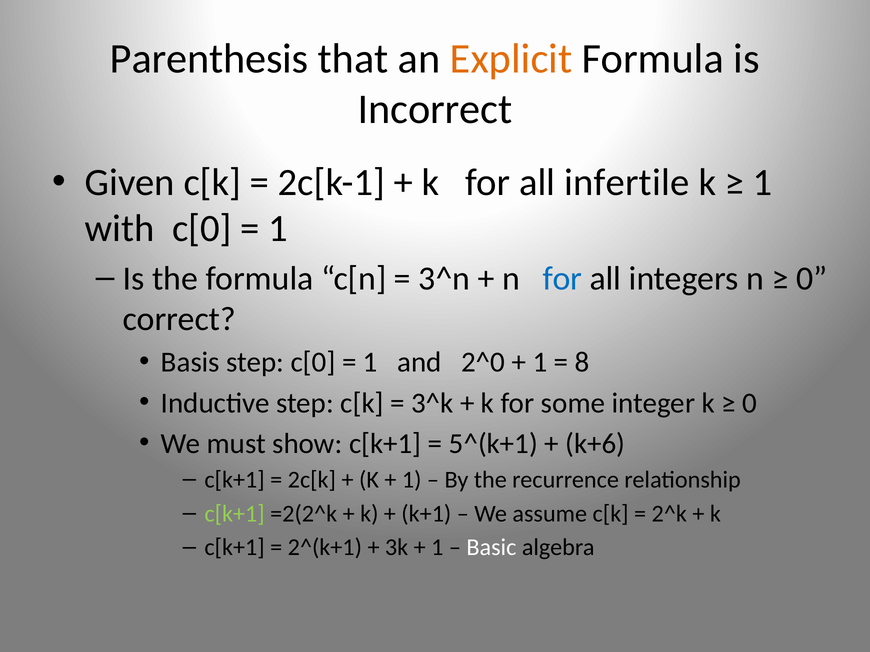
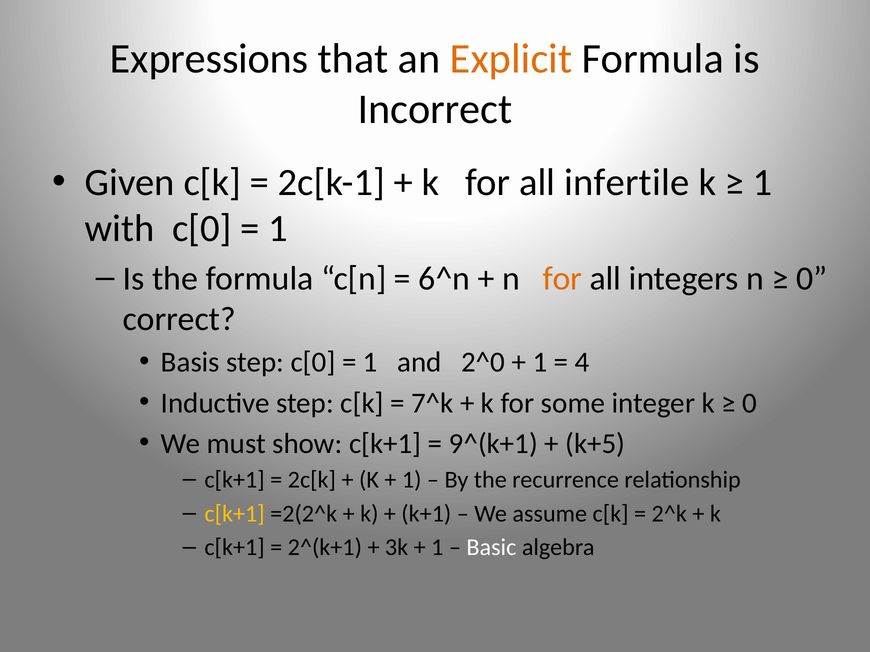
Parenthesis: Parenthesis -> Expressions
3^n: 3^n -> 6^n
for at (562, 279) colour: blue -> orange
8: 8 -> 4
3^k: 3^k -> 7^k
5^(k+1: 5^(k+1 -> 9^(k+1
k+6: k+6 -> k+5
c[k+1 at (235, 514) colour: light green -> yellow
